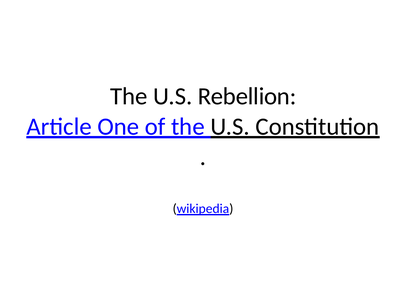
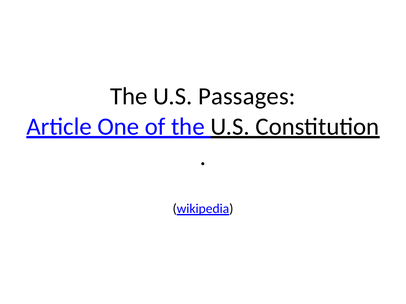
Rebellion: Rebellion -> Passages
